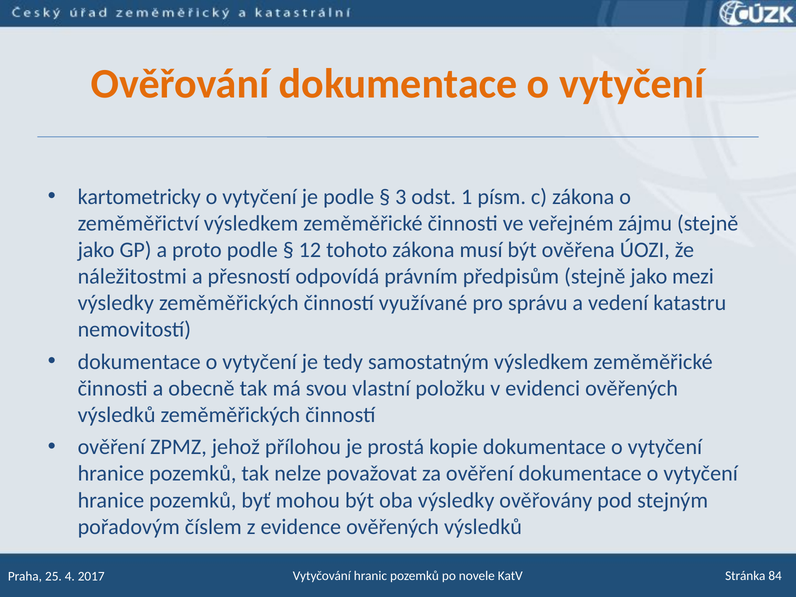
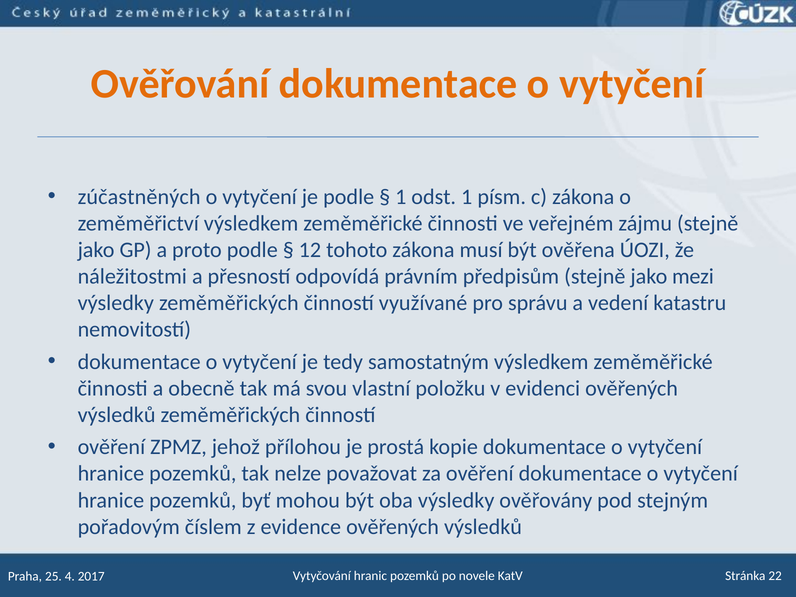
kartometricky: kartometricky -> zúčastněných
3 at (401, 197): 3 -> 1
84: 84 -> 22
